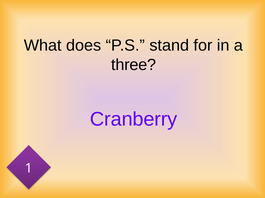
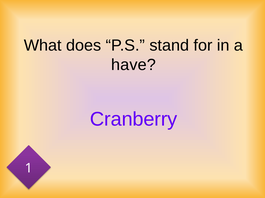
three: three -> have
